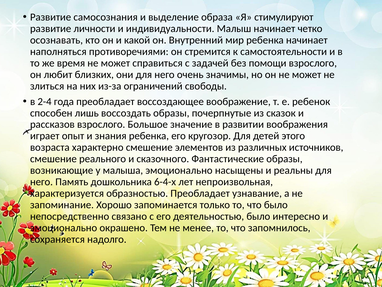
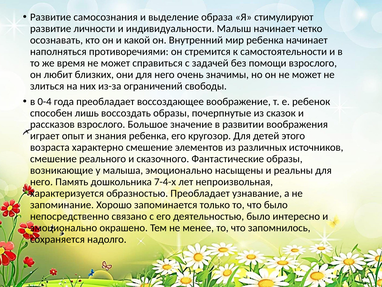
2-4: 2-4 -> 0-4
6-4-х: 6-4-х -> 7-4-х
